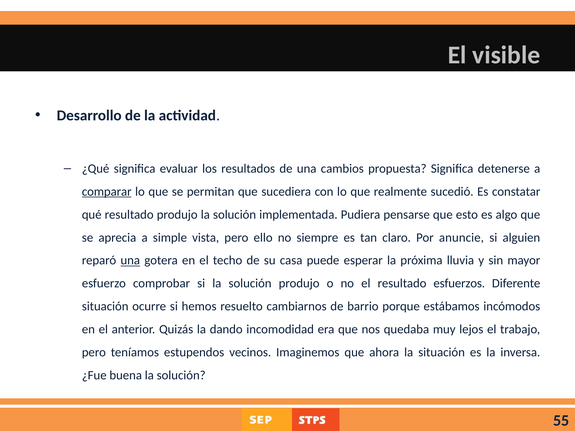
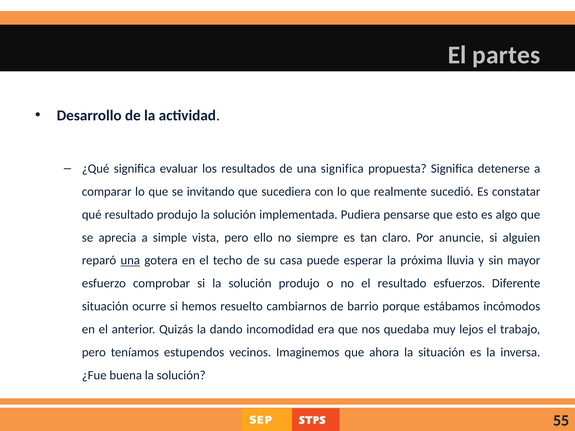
visible: visible -> partes
una cambios: cambios -> significa
comparar underline: present -> none
permitan: permitan -> invitando
